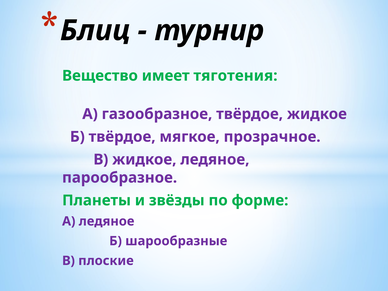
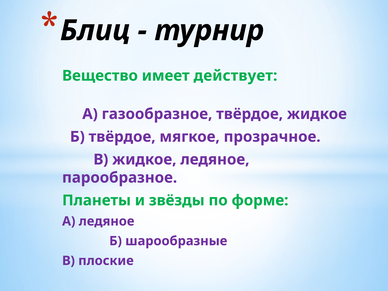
тяготения: тяготения -> действует
